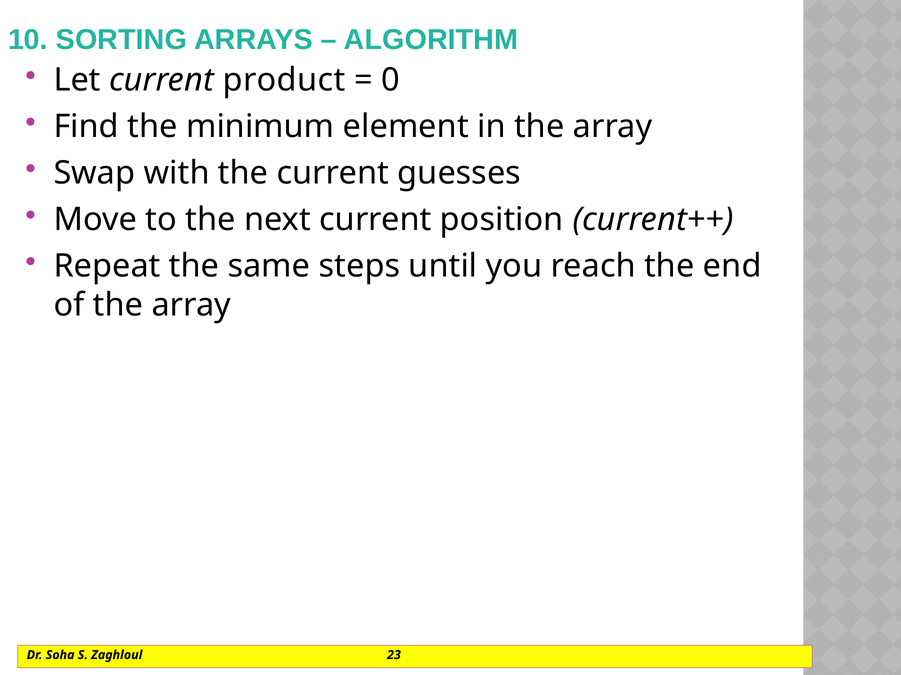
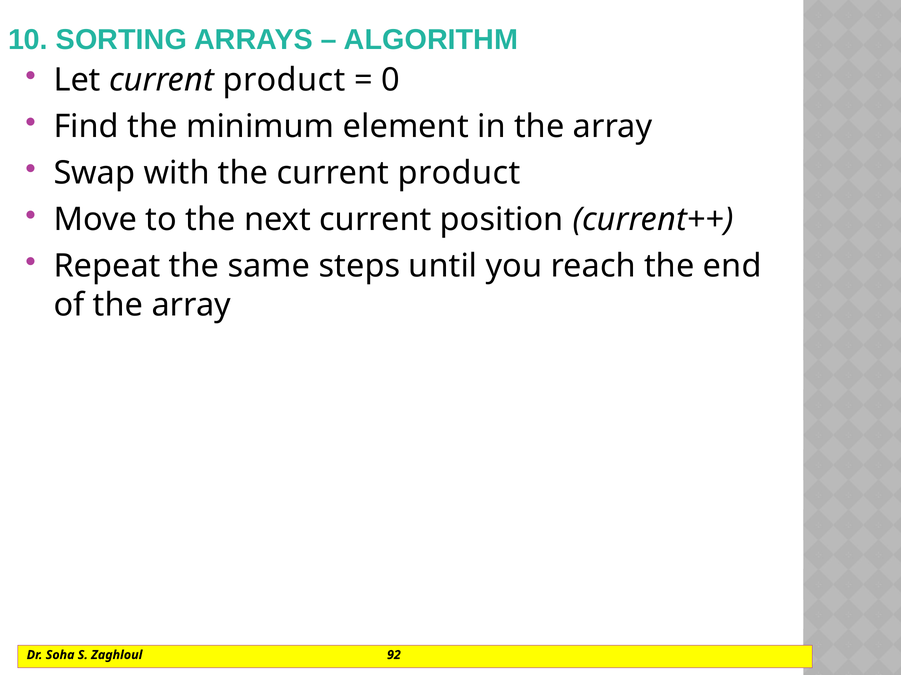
the current guesses: guesses -> product
23: 23 -> 92
